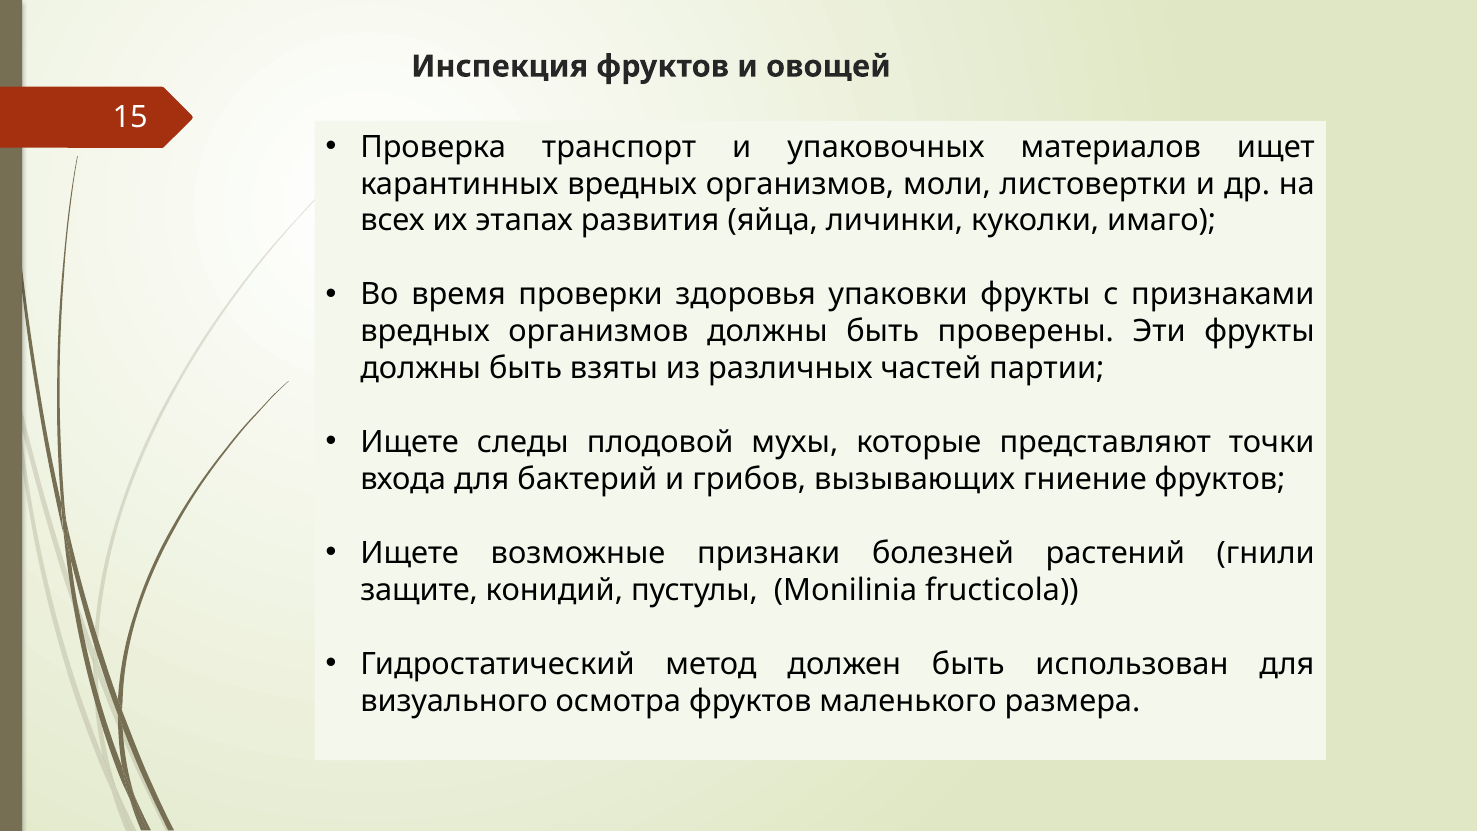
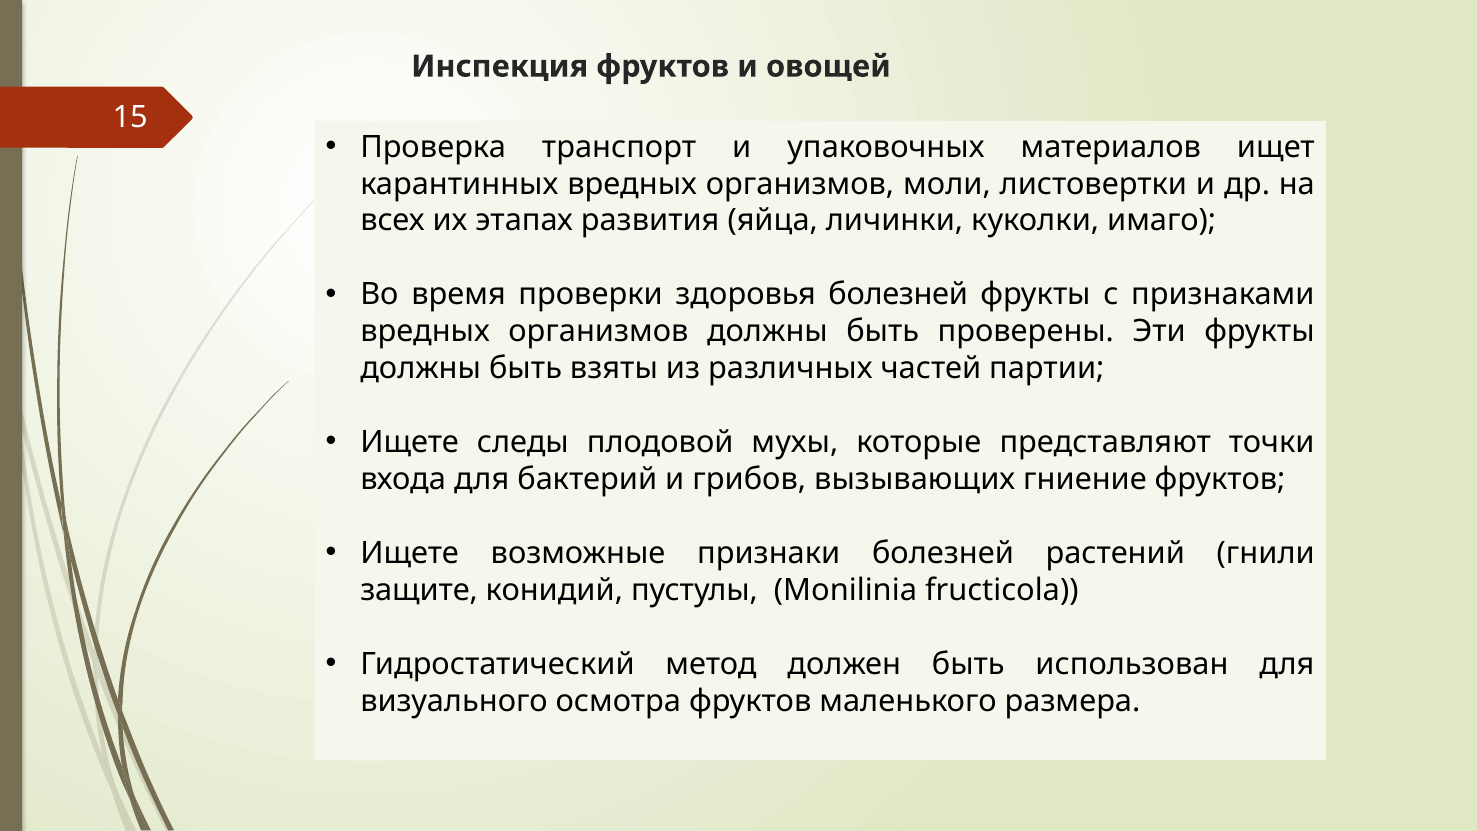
здоровья упаковки: упаковки -> болезней
